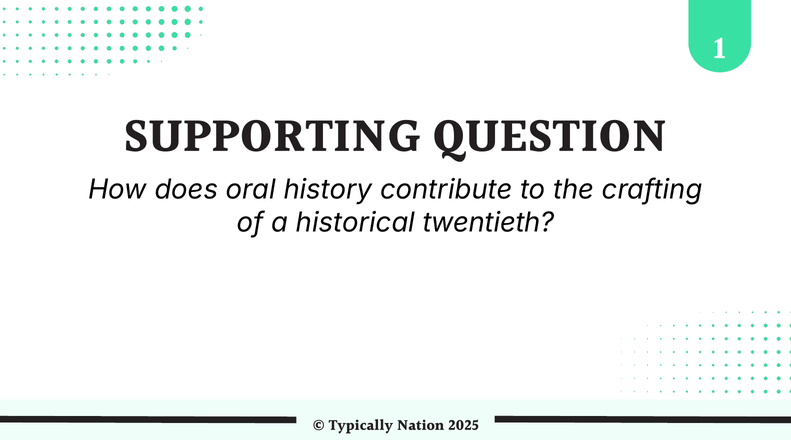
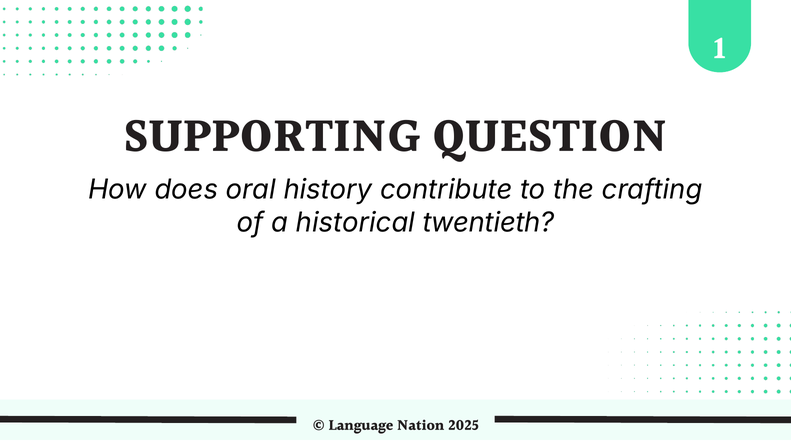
Typically: Typically -> Language
